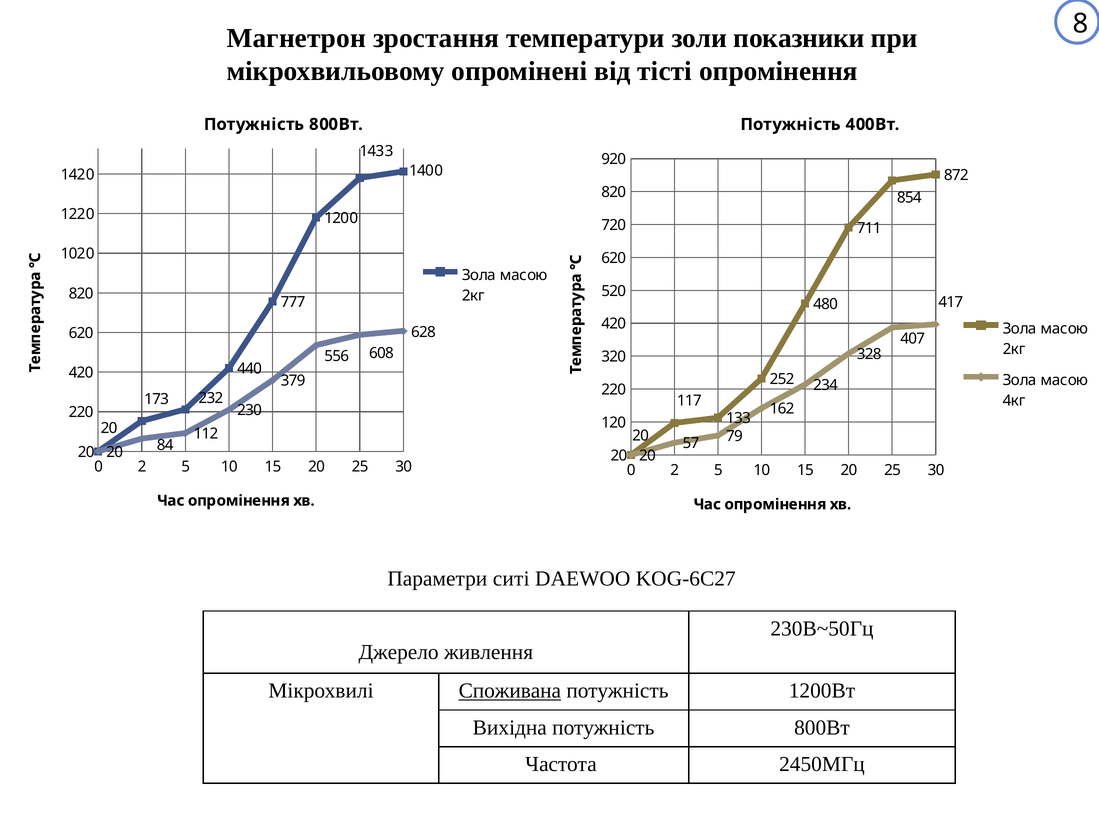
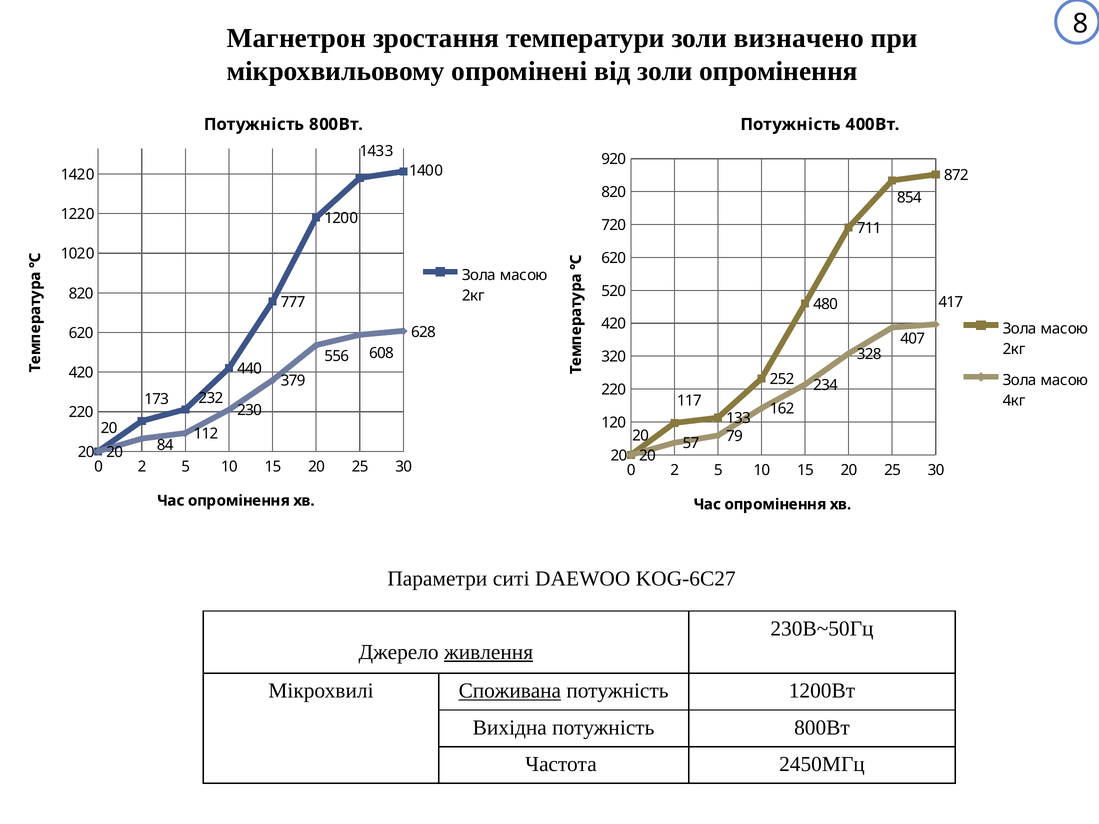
показники: показники -> визначено
від тісті: тісті -> золи
живлення underline: none -> present
